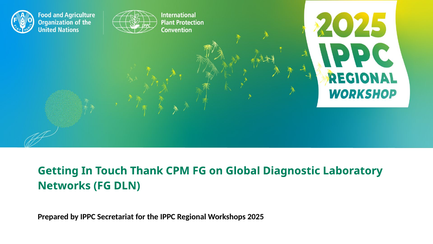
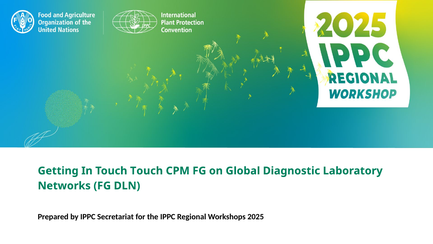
Touch Thank: Thank -> Touch
